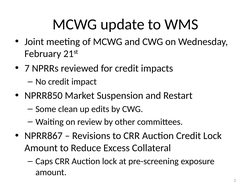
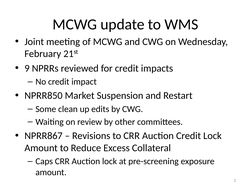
7: 7 -> 9
